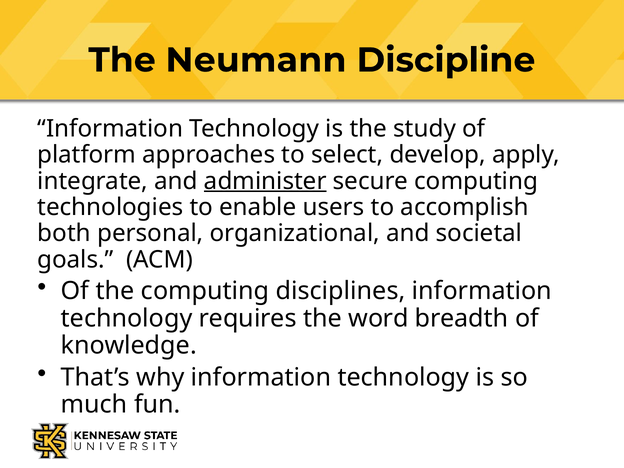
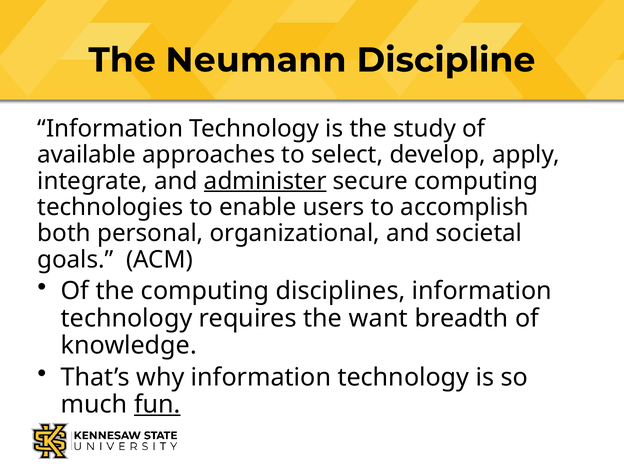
platform: platform -> available
word: word -> want
fun underline: none -> present
